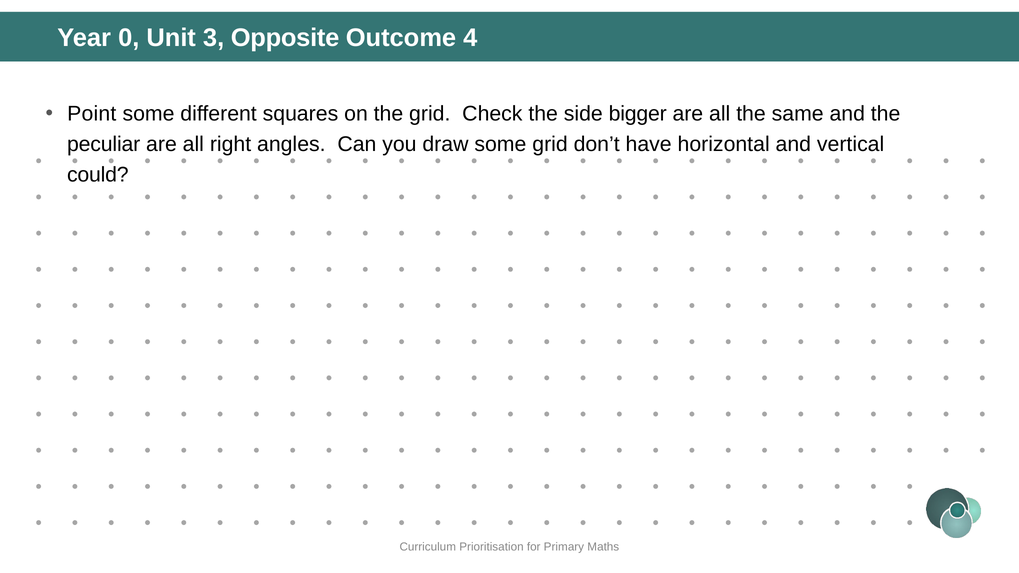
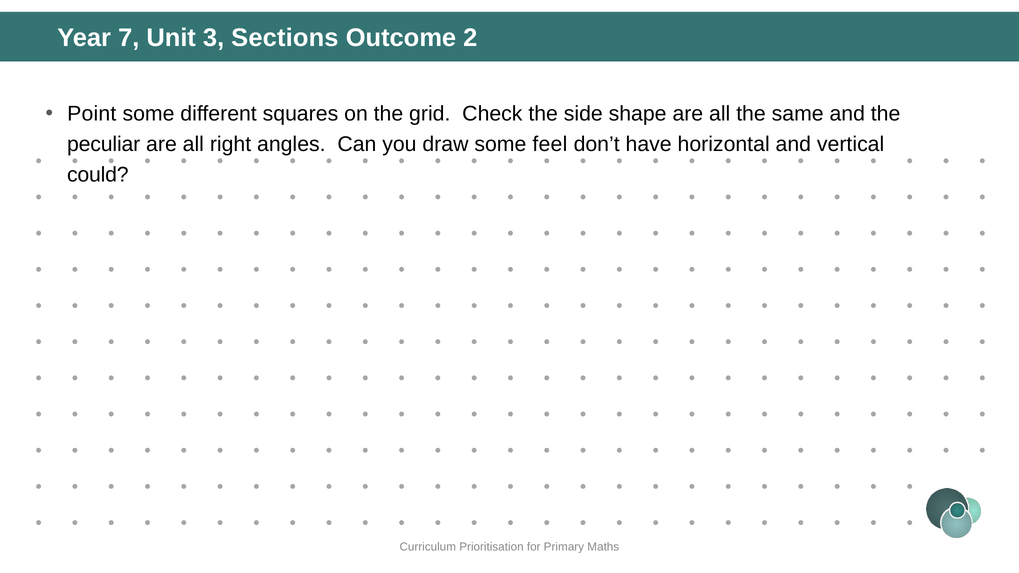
0: 0 -> 7
Opposite: Opposite -> Sections
4: 4 -> 2
bigger: bigger -> shape
some grid: grid -> feel
